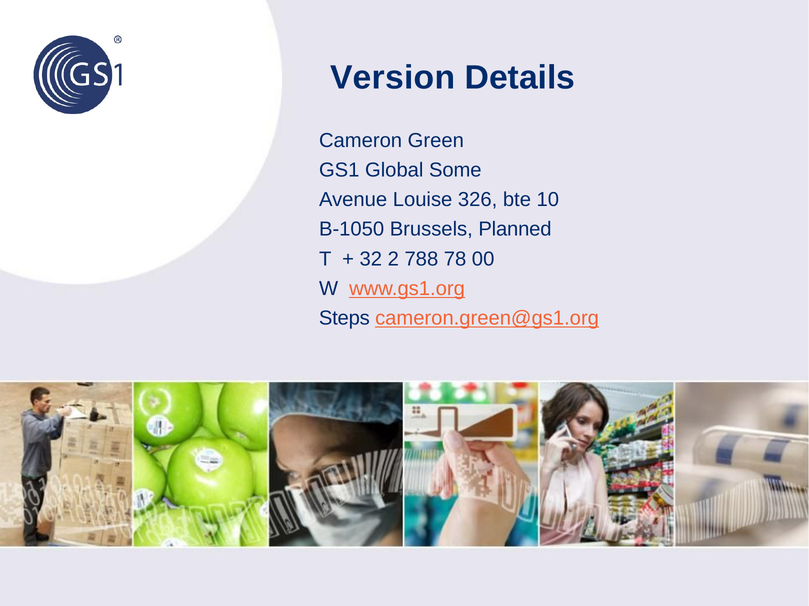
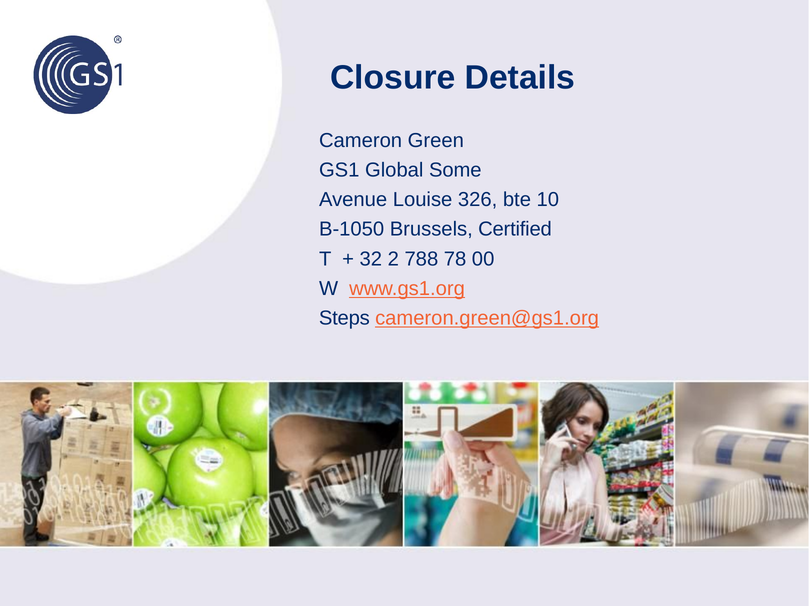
Version: Version -> Closure
Planned: Planned -> Certified
